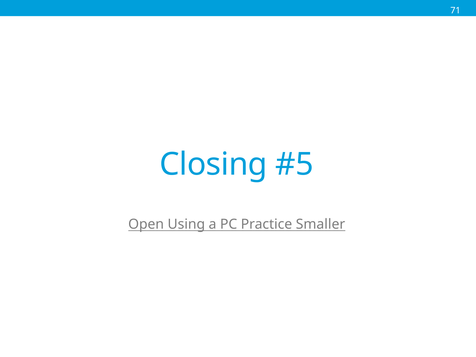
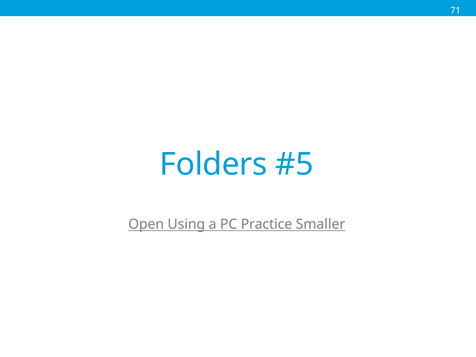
Closing: Closing -> Folders
